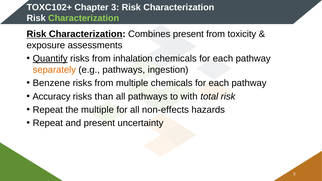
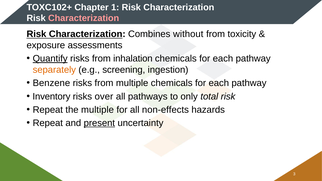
Chapter 3: 3 -> 1
Characterization at (84, 18) colour: light green -> pink
Combines present: present -> without
e.g pathways: pathways -> screening
Accuracy: Accuracy -> Inventory
than: than -> over
with: with -> only
present at (99, 123) underline: none -> present
